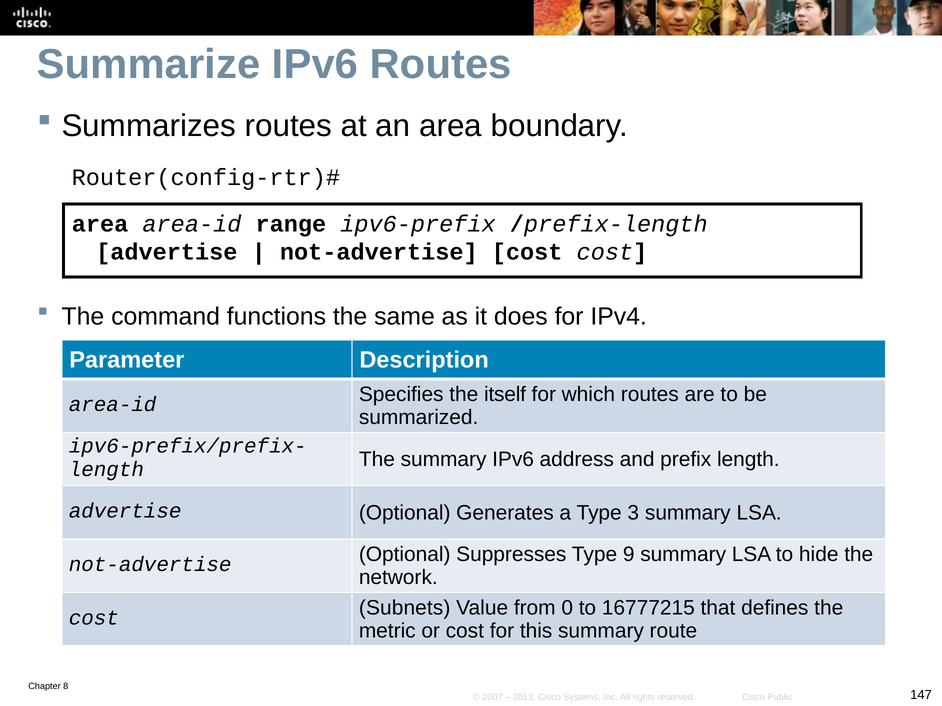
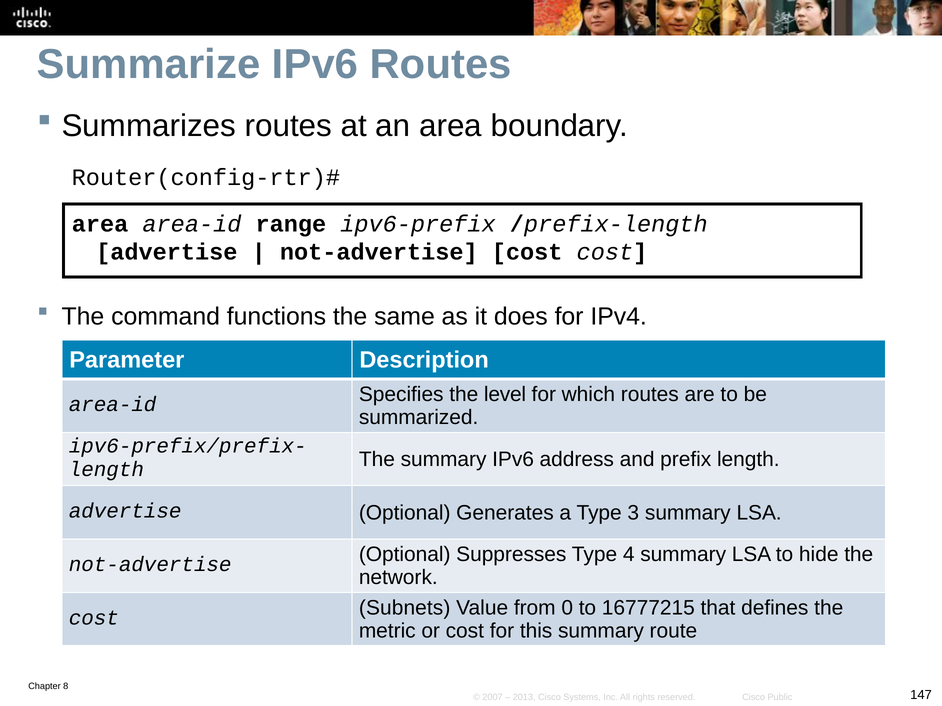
itself: itself -> level
9: 9 -> 4
